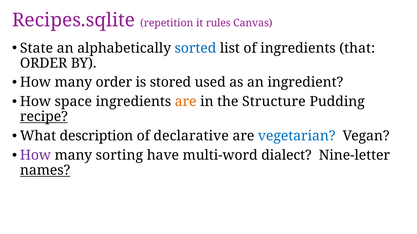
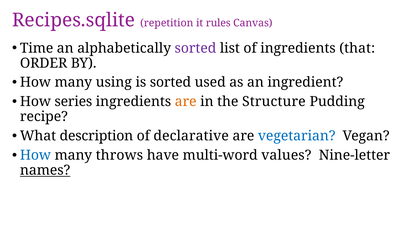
State: State -> Time
sorted at (195, 48) colour: blue -> purple
many order: order -> using
is stored: stored -> sorted
space: space -> series
recipe underline: present -> none
How at (35, 156) colour: purple -> blue
sorting: sorting -> throws
dialect: dialect -> values
